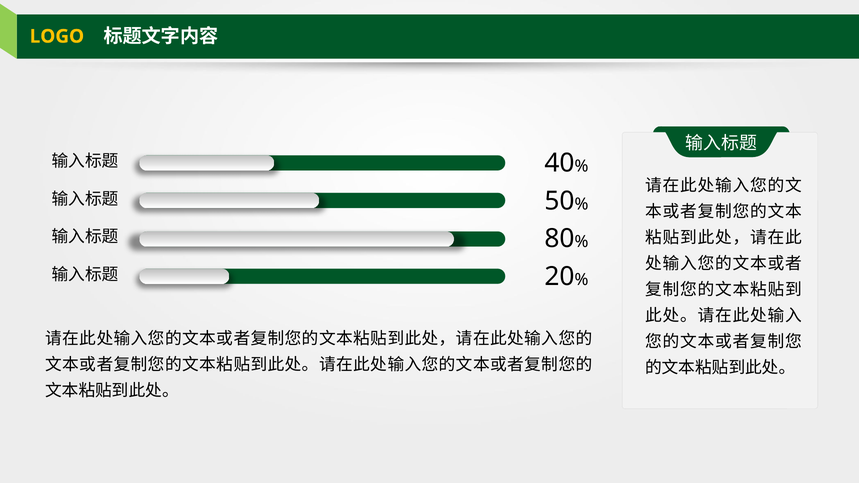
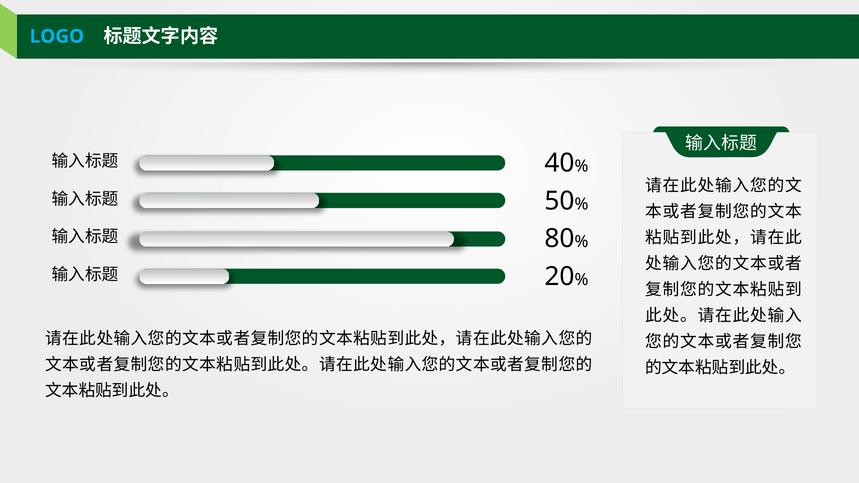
LOGO colour: yellow -> light blue
